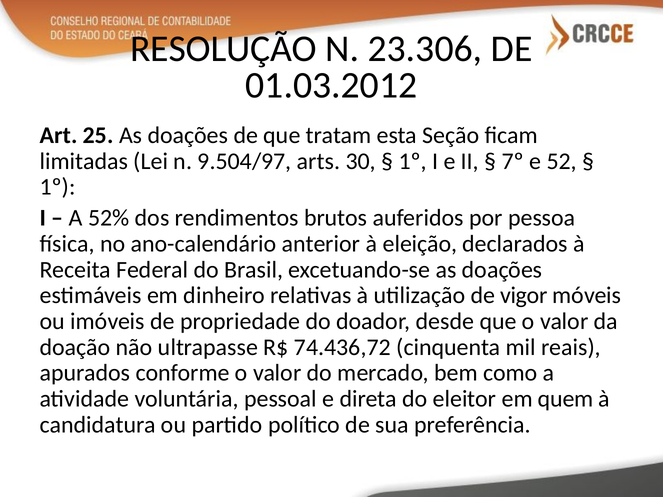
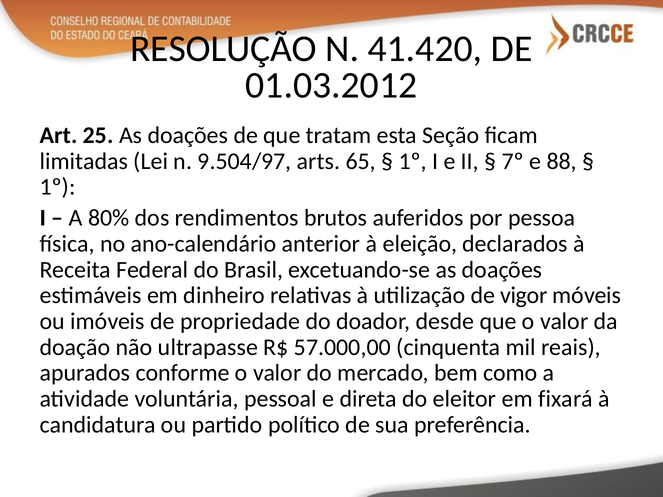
23.306: 23.306 -> 41.420
30: 30 -> 65
52: 52 -> 88
52%: 52% -> 80%
74.436,72: 74.436,72 -> 57.000,00
quem: quem -> fixará
